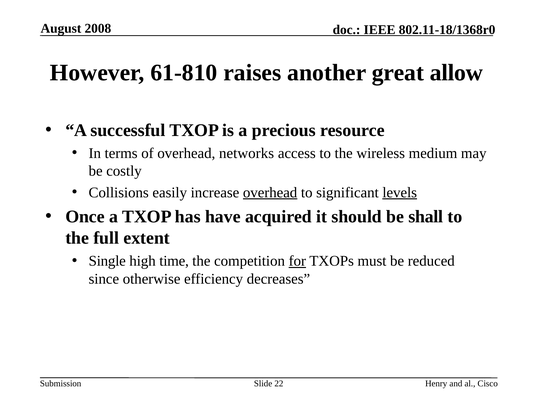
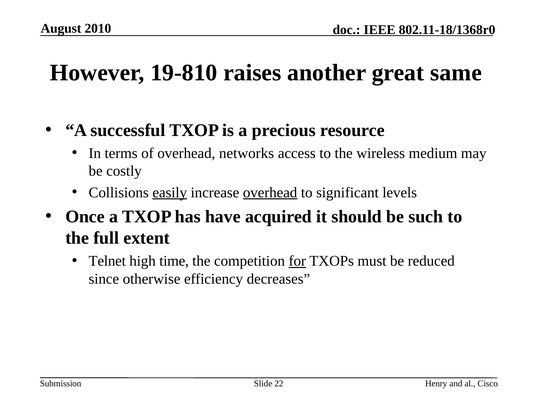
2008: 2008 -> 2010
61-810: 61-810 -> 19-810
allow: allow -> same
easily underline: none -> present
levels underline: present -> none
shall: shall -> such
Single: Single -> Telnet
